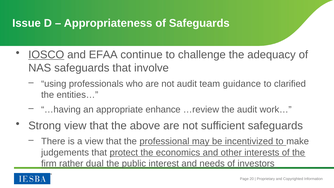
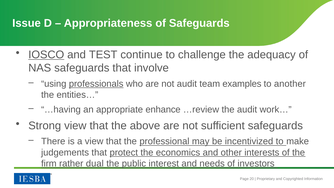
EFAA: EFAA -> TEST
professionals underline: none -> present
guidance: guidance -> examples
clarified: clarified -> another
